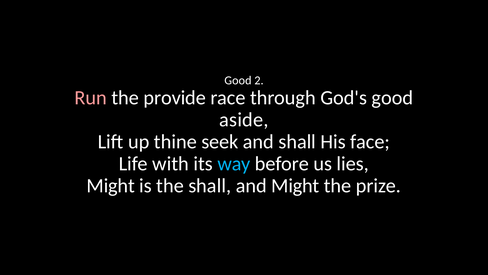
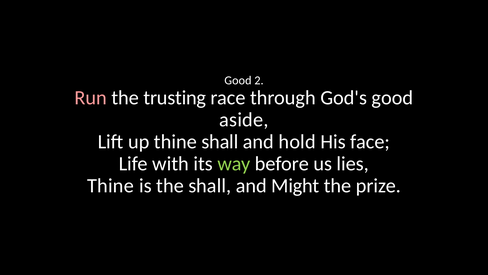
provide: provide -> trusting
thine seek: seek -> shall
and shall: shall -> hold
way colour: light blue -> light green
Might at (111, 185): Might -> Thine
